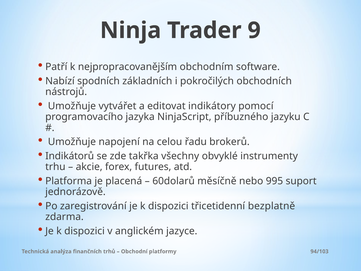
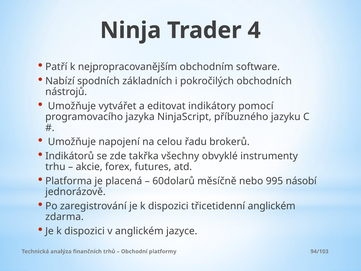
9: 9 -> 4
suport: suport -> násobí
třicetidenní bezplatně: bezplatně -> anglickém
